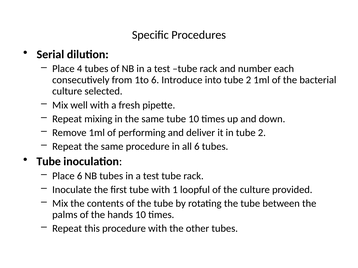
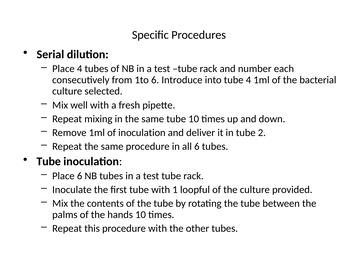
into tube 2: 2 -> 4
of performing: performing -> inoculation
